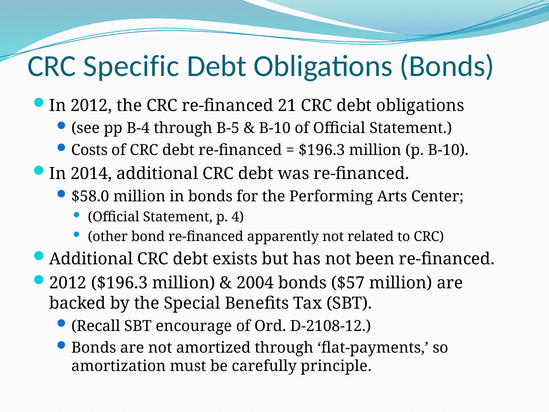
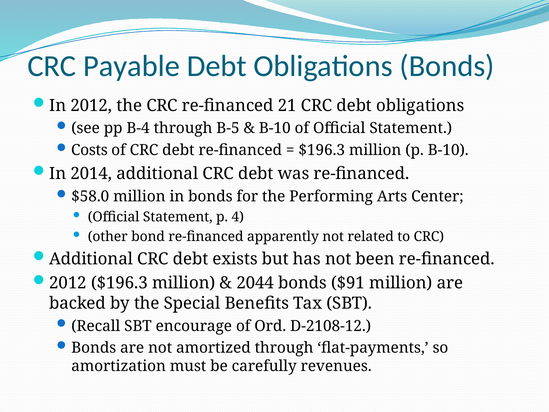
Specific: Specific -> Payable
2004: 2004 -> 2044
$57: $57 -> $91
principle: principle -> revenues
